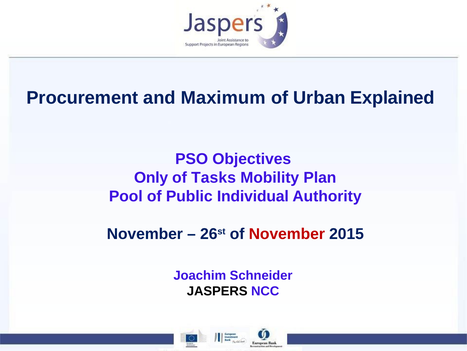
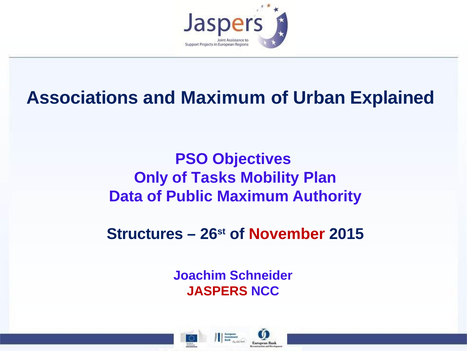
Procurement: Procurement -> Associations
Pool: Pool -> Data
Public Individual: Individual -> Maximum
November at (145, 233): November -> Structures
JASPERS colour: black -> red
